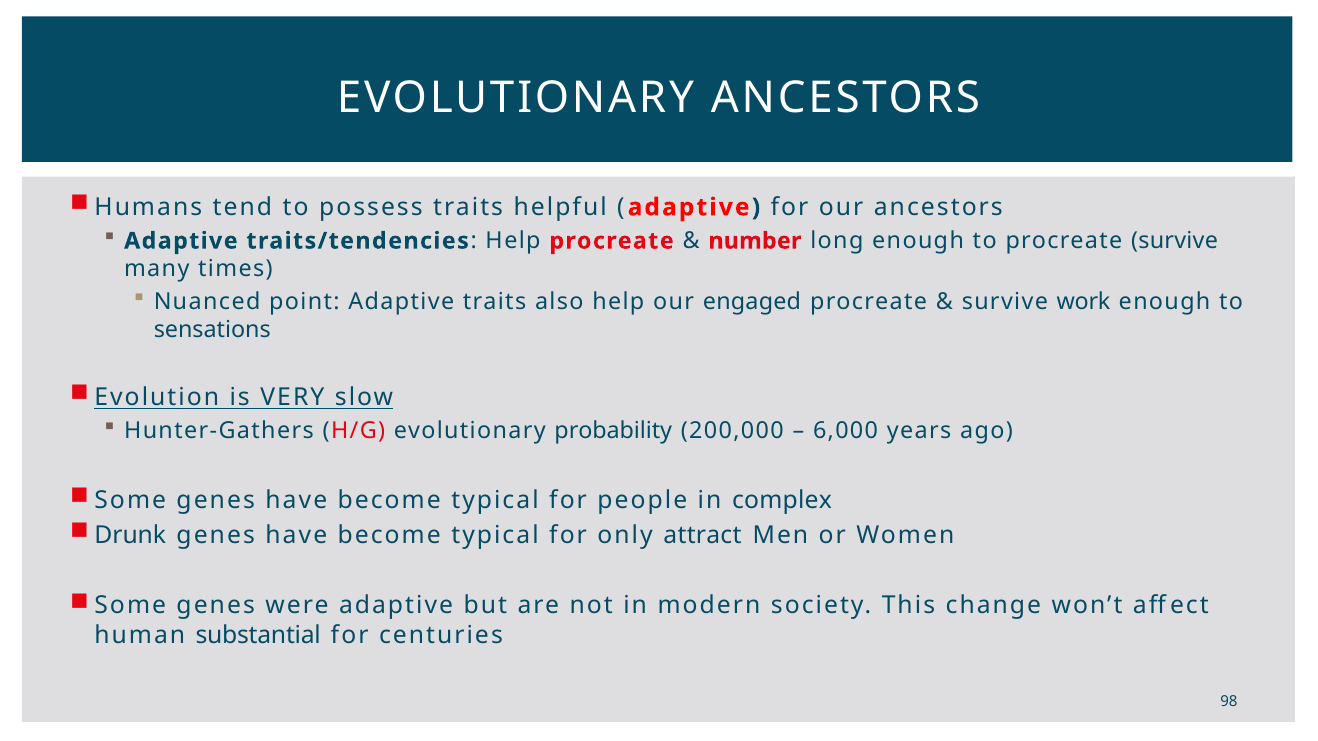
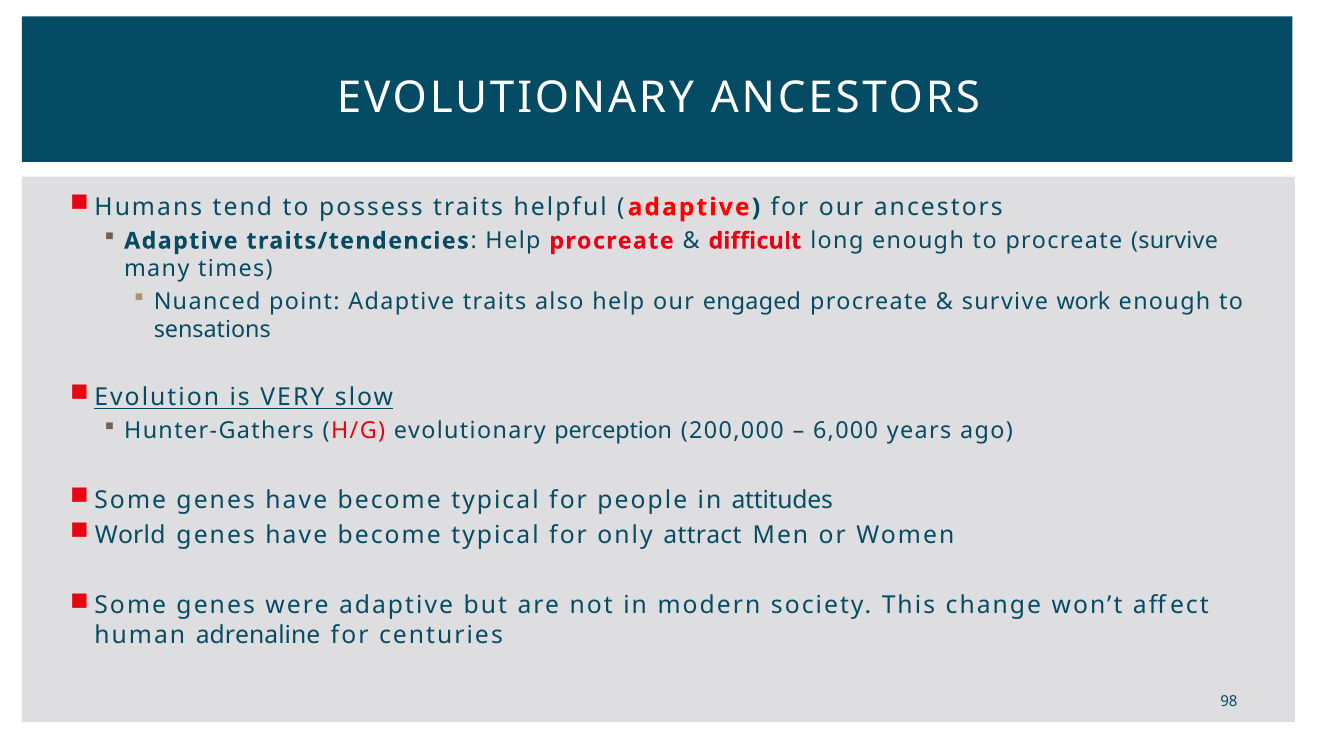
number: number -> difficult
probability: probability -> perception
complex: complex -> attitudes
Drunk: Drunk -> World
substantial: substantial -> adrenaline
